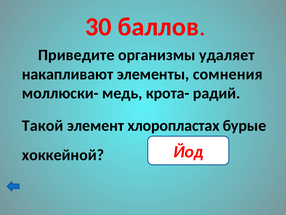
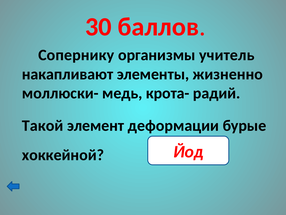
Приведите: Приведите -> Сопернику
удаляет: удаляет -> учитель
сомнения: сомнения -> жизненно
хлоропластах: хлоропластах -> деформации
